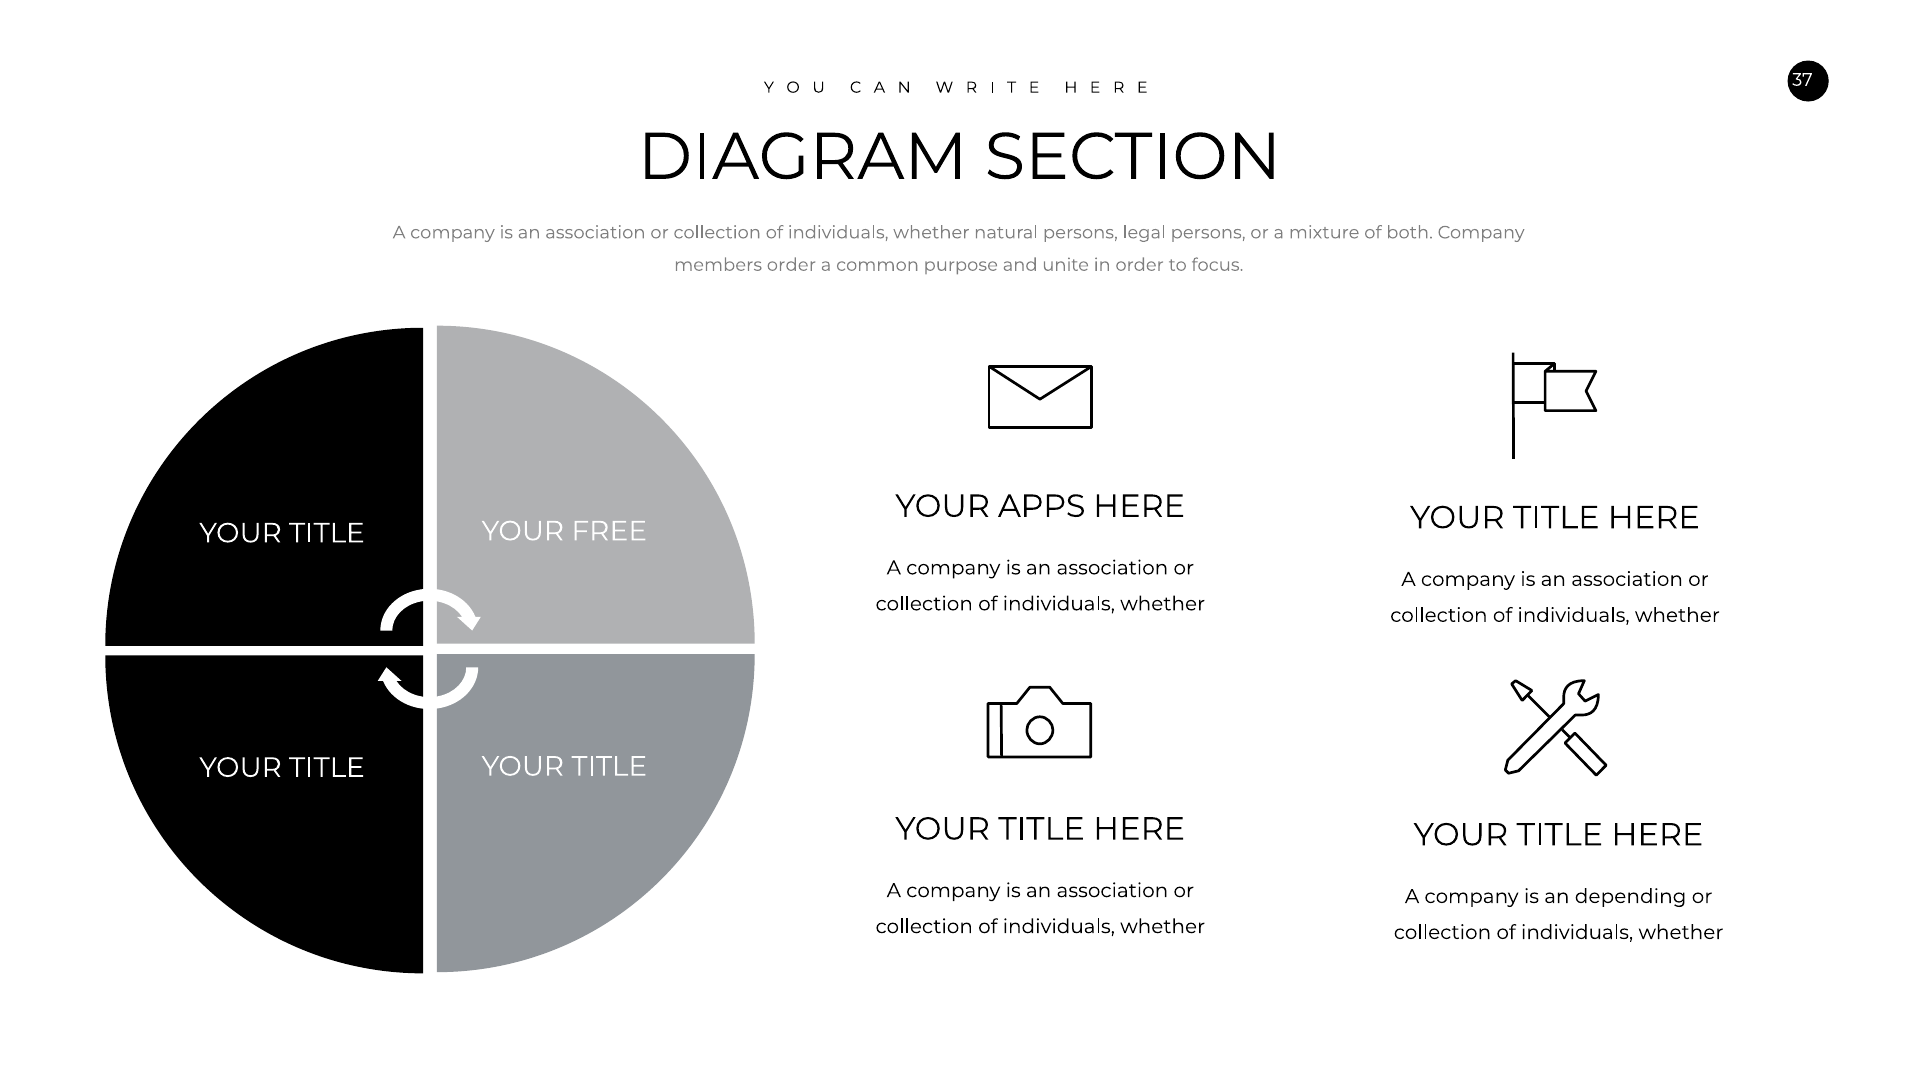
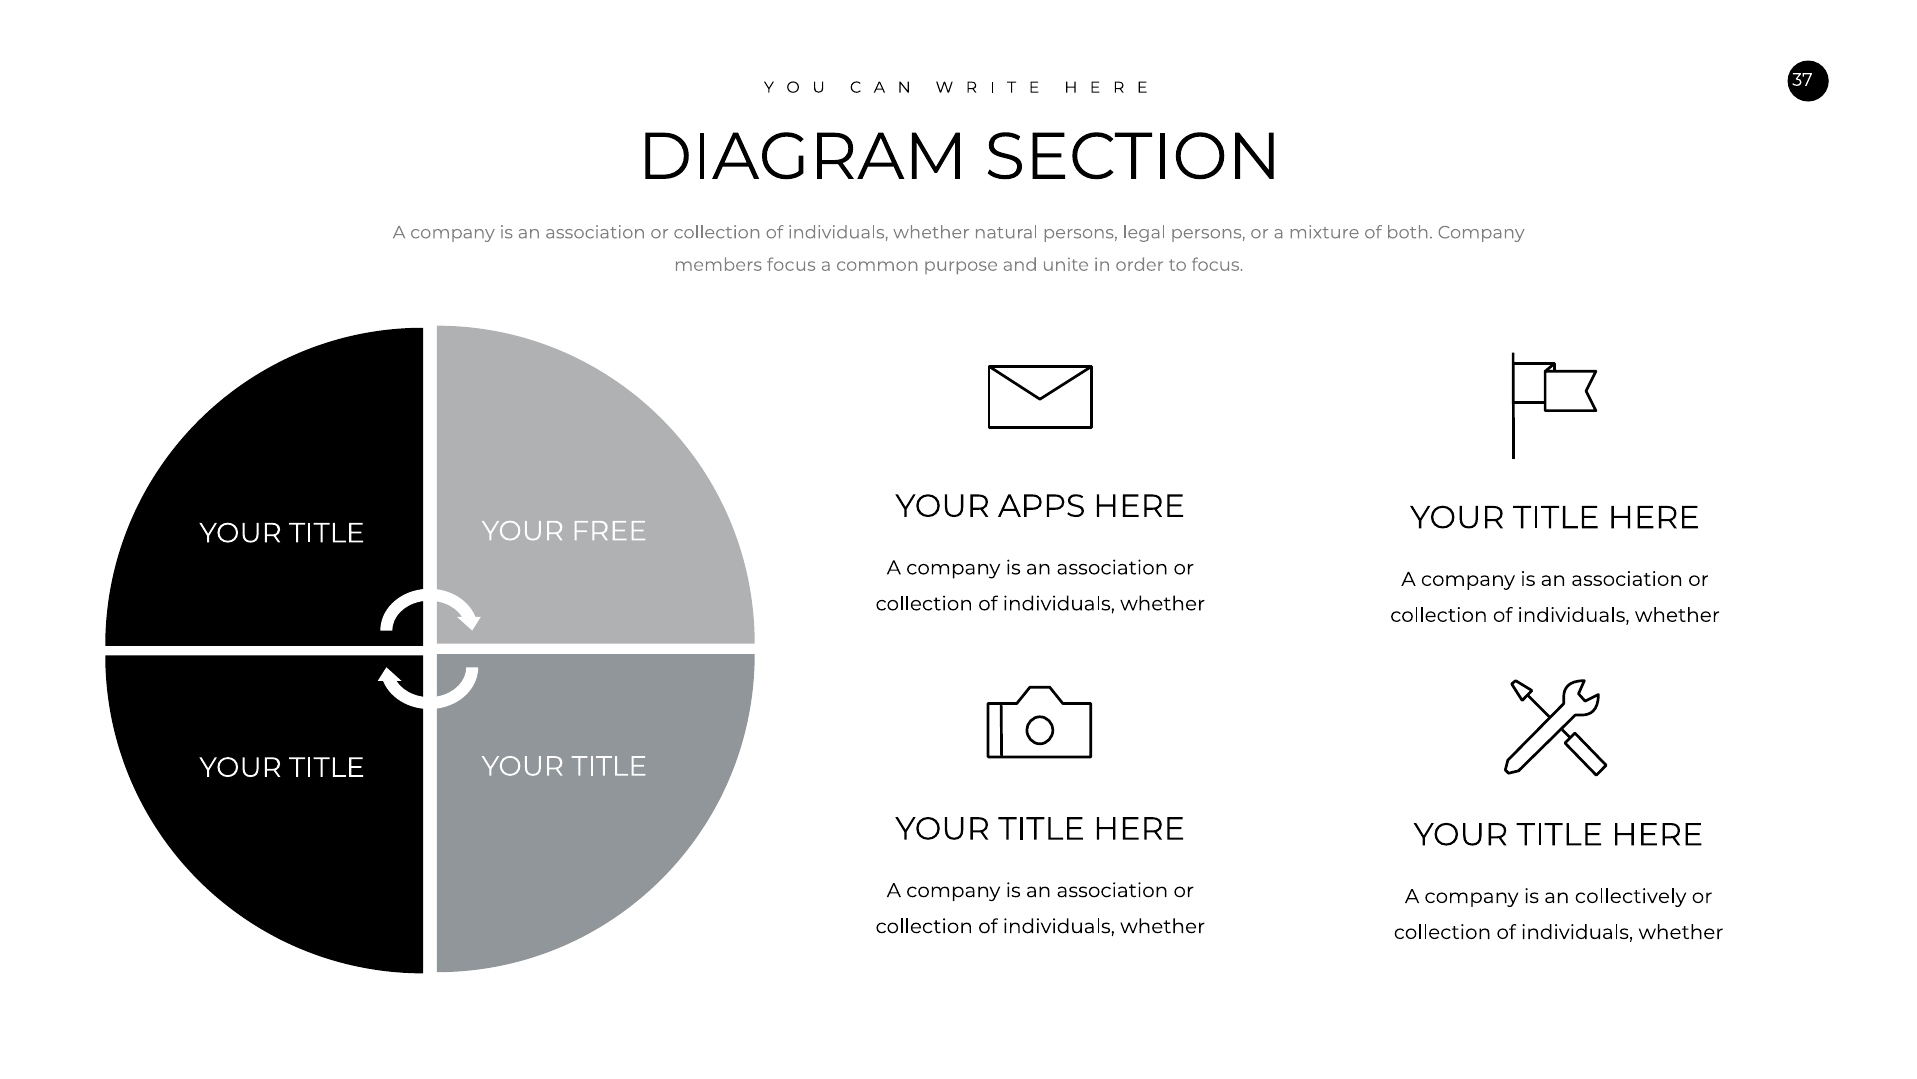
members order: order -> focus
depending: depending -> collectively
